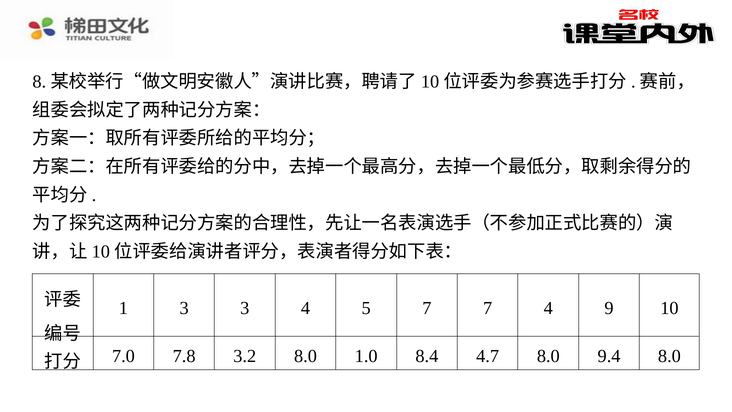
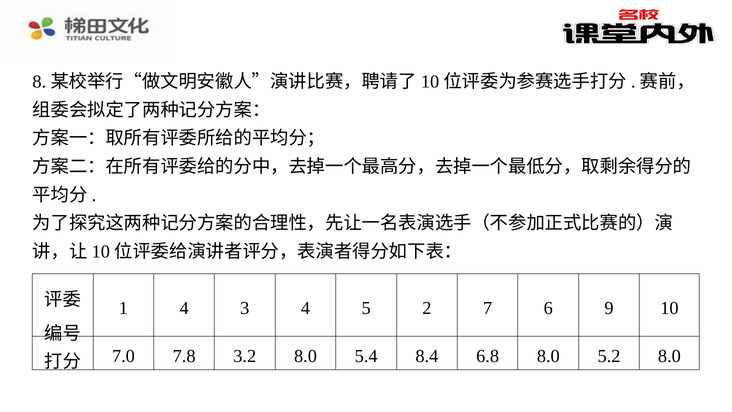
1 3: 3 -> 4
5 7: 7 -> 2
7 4: 4 -> 6
1.0: 1.0 -> 5.4
4.7: 4.7 -> 6.8
9.4: 9.4 -> 5.2
